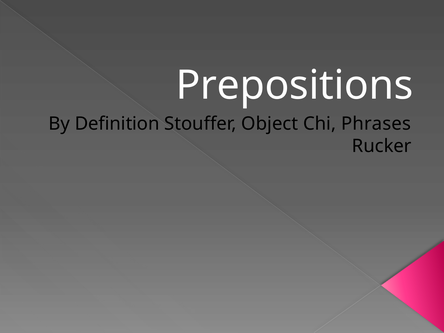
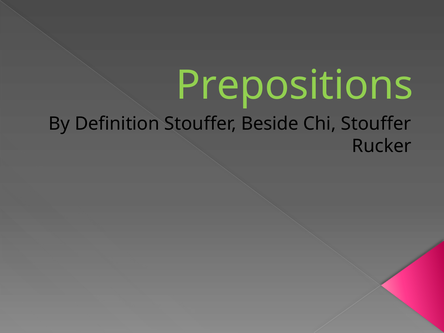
Prepositions colour: white -> light green
Object: Object -> Beside
Chi Phrases: Phrases -> Stouffer
